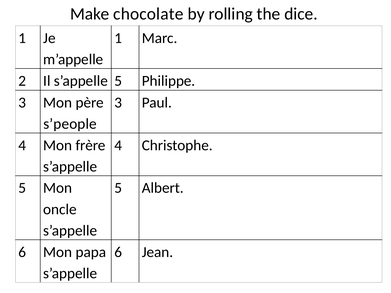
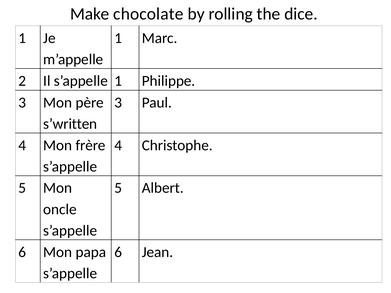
Il s’appelle 5: 5 -> 1
s’people: s’people -> s’written
